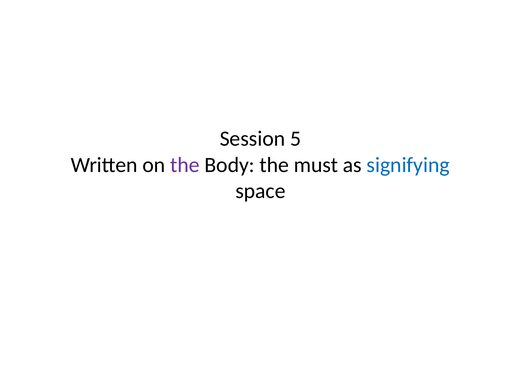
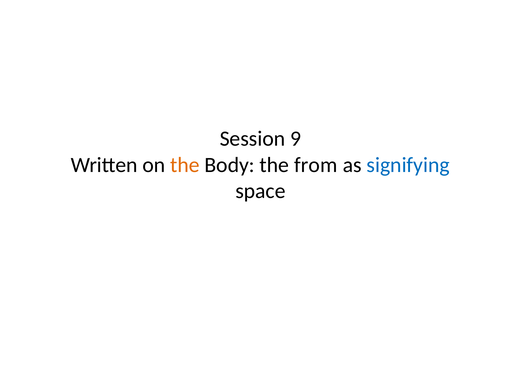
5: 5 -> 9
the at (185, 165) colour: purple -> orange
must: must -> from
